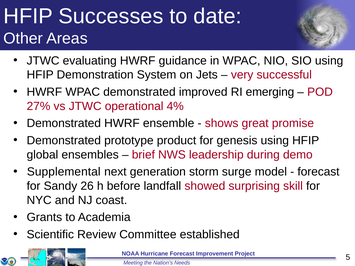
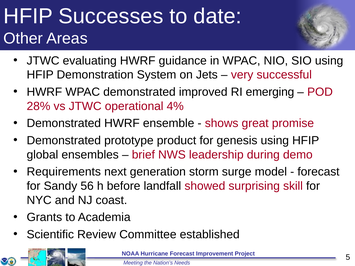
27%: 27% -> 28%
Supplemental: Supplemental -> Requirements
26: 26 -> 56
